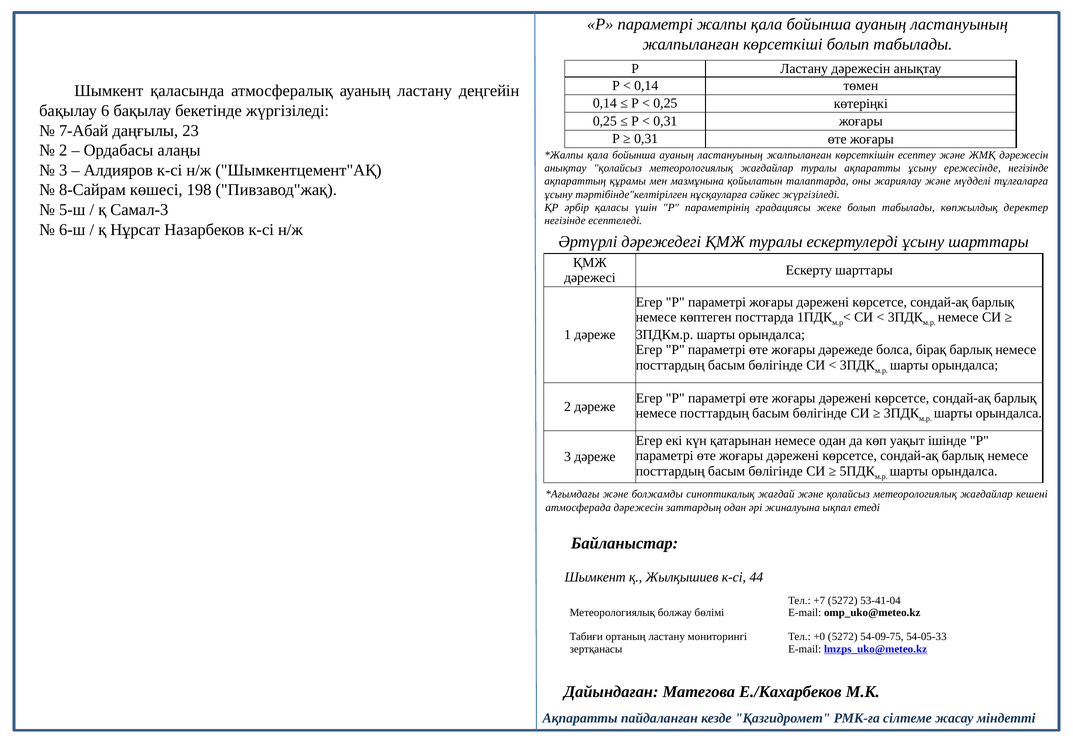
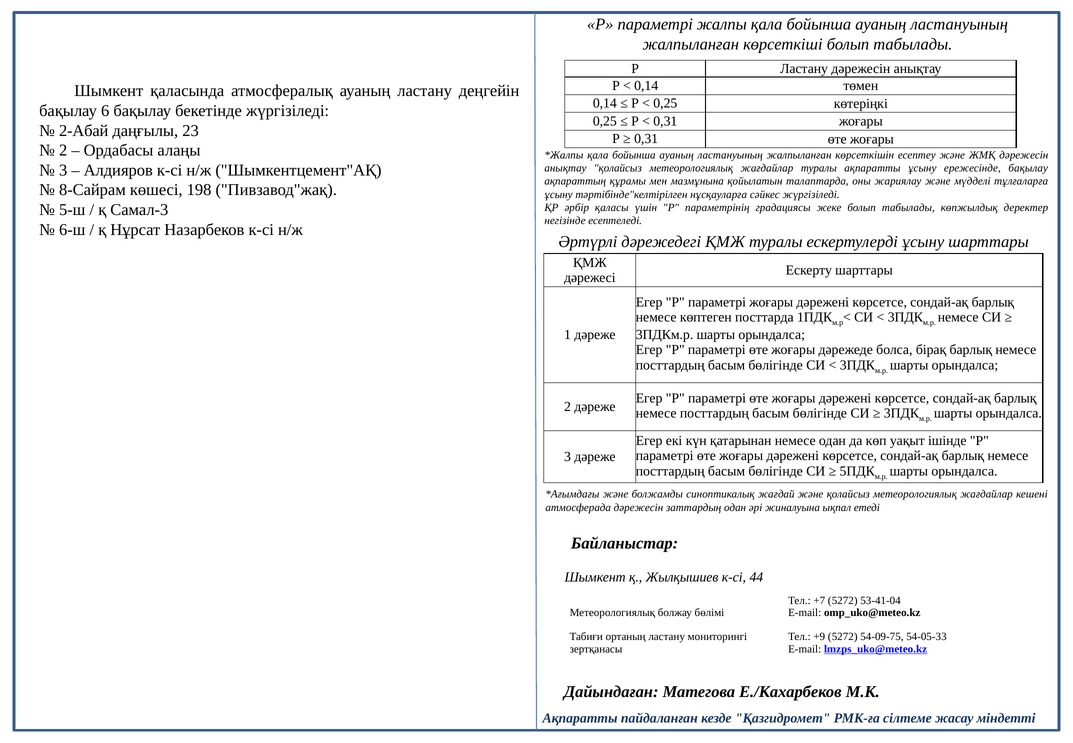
7-Абай: 7-Абай -> 2-Абай
ережесінде негізінде: негізінде -> бақылау
+0: +0 -> +9
